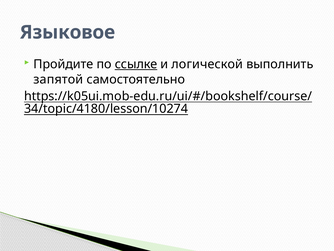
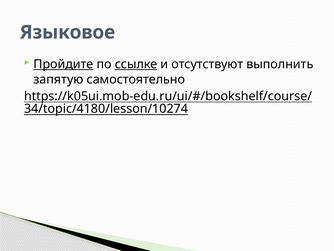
Пройдите underline: none -> present
логической: логической -> отсутствуют
запятой: запятой -> запятую
